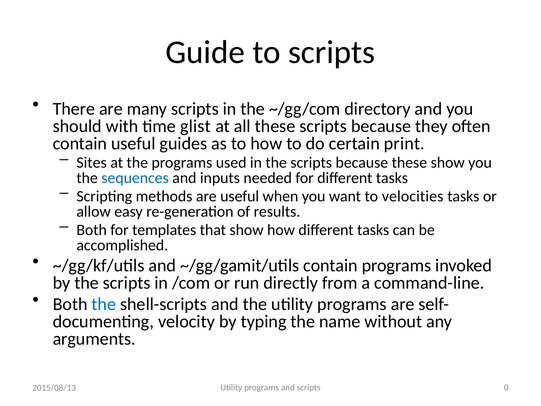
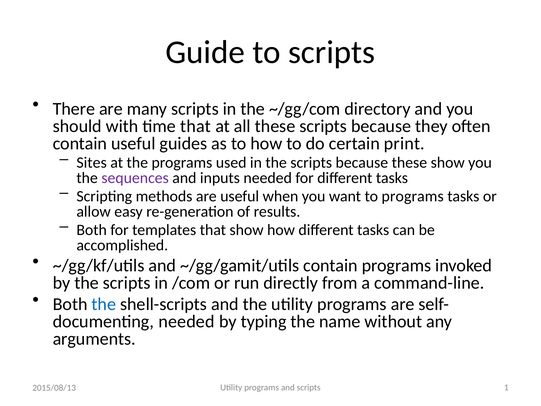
time glist: glist -> that
sequences colour: blue -> purple
to velocities: velocities -> programs
velocity at (187, 321): velocity -> needed
0: 0 -> 1
